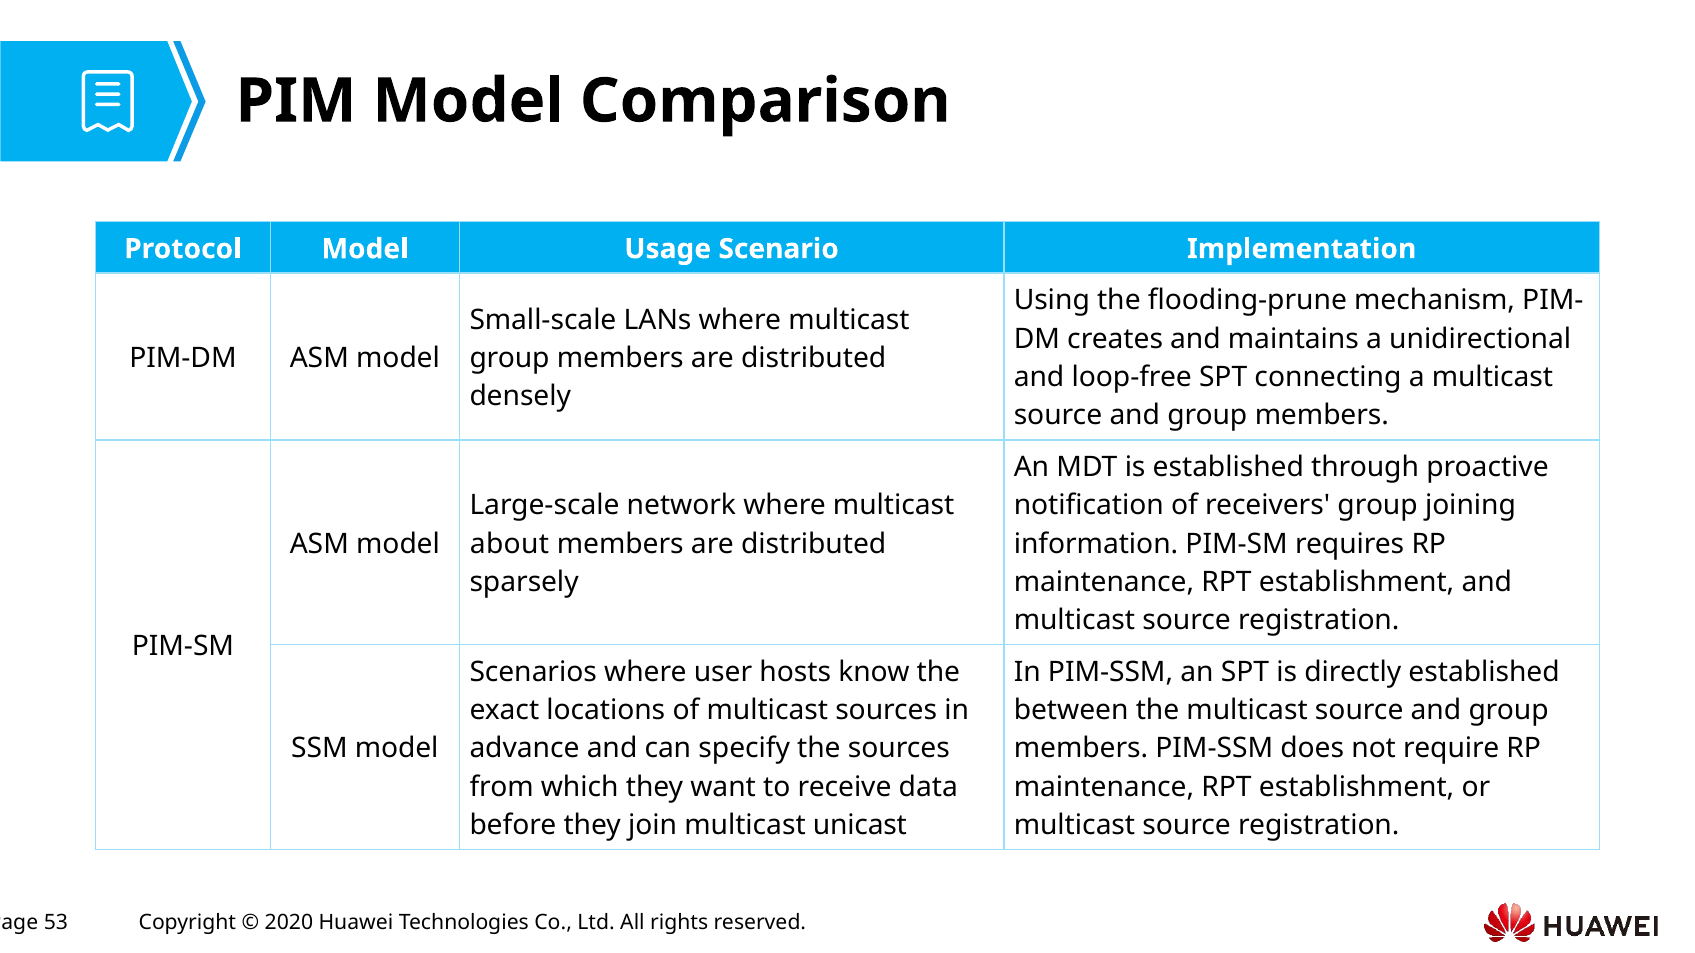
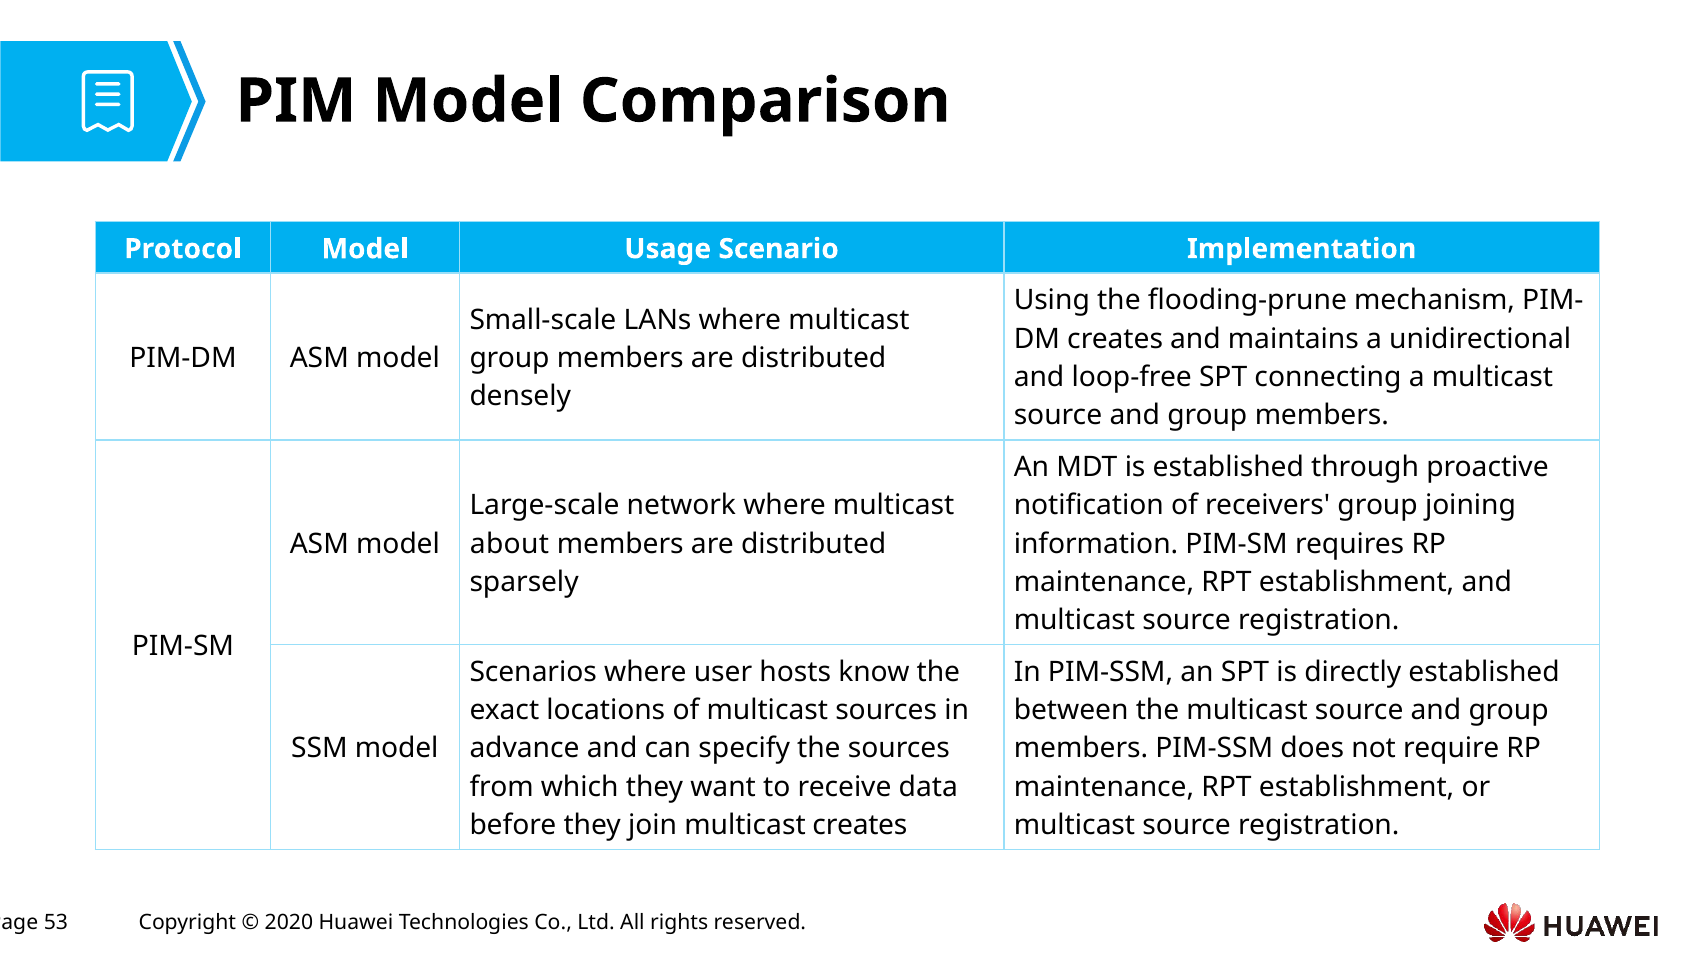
multicast unicast: unicast -> creates
